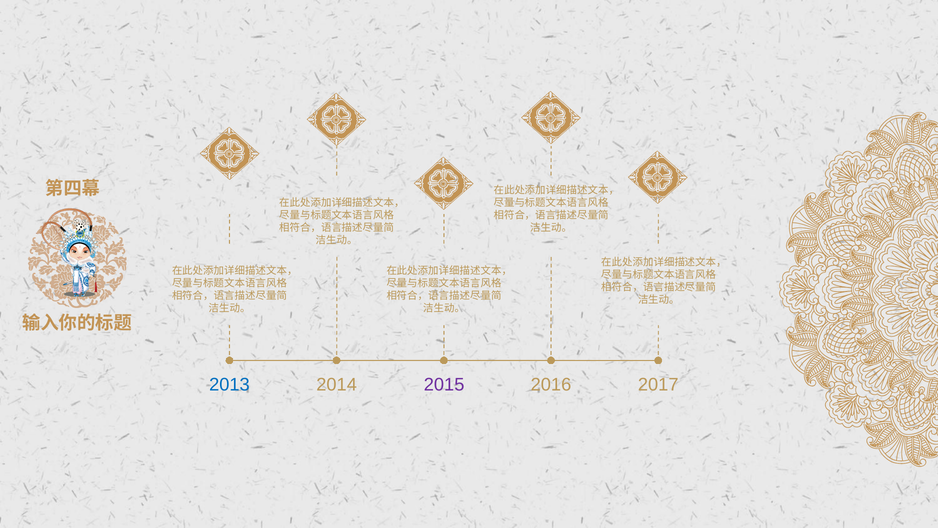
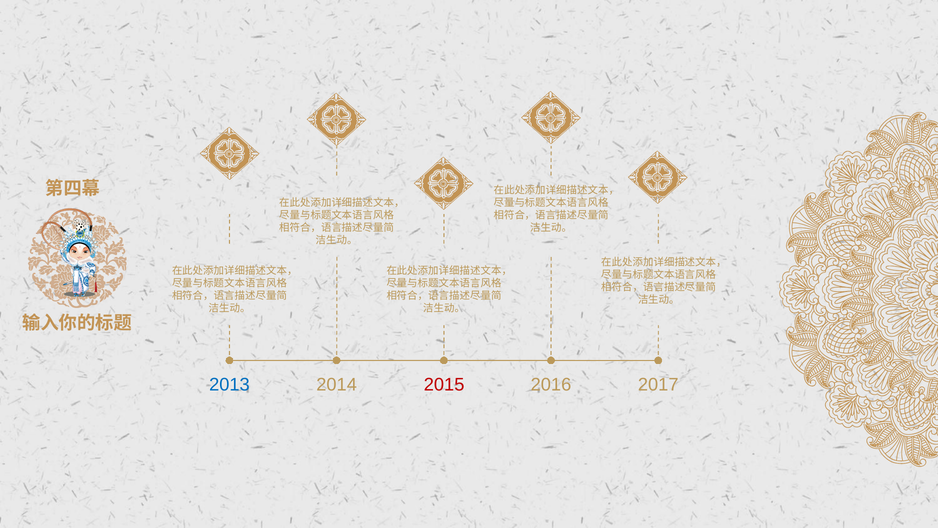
2015 colour: purple -> red
